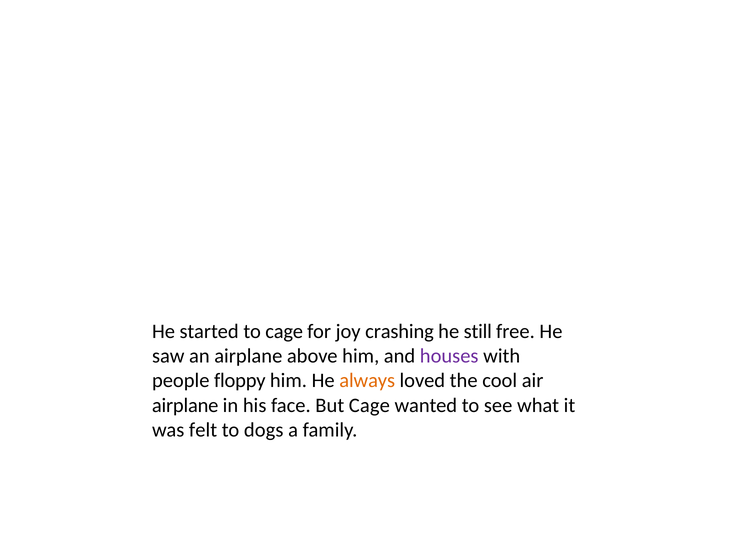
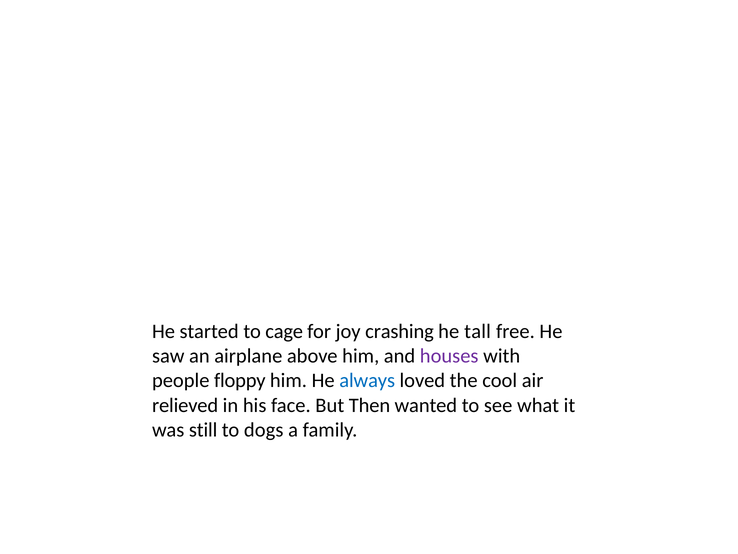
still: still -> tall
always colour: orange -> blue
airplane at (185, 405): airplane -> relieved
But Cage: Cage -> Then
felt: felt -> still
